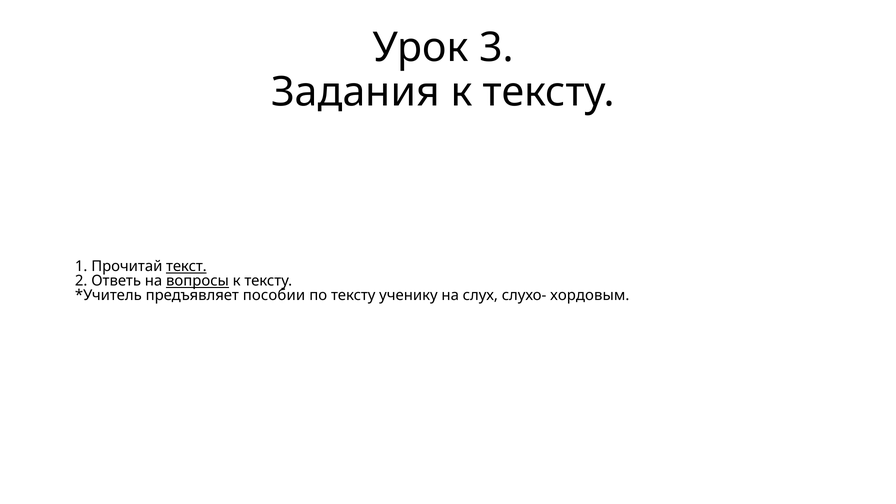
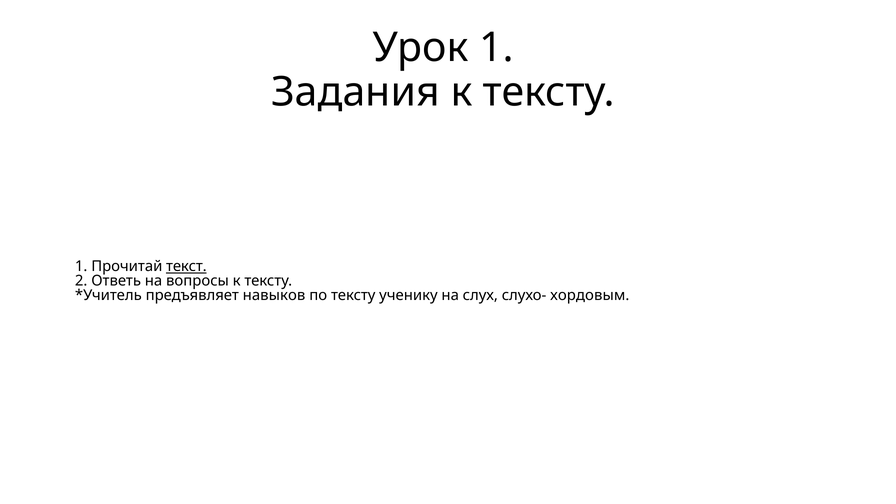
Урок 3: 3 -> 1
вопросы underline: present -> none
пособии: пособии -> навыков
